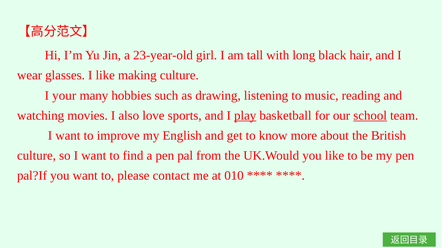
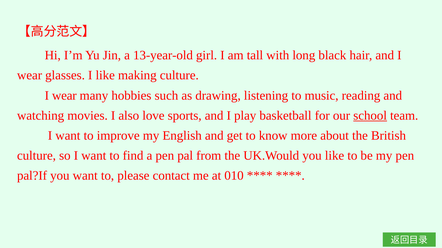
23-year-old: 23-year-old -> 13-year-old
your at (64, 96): your -> wear
play underline: present -> none
